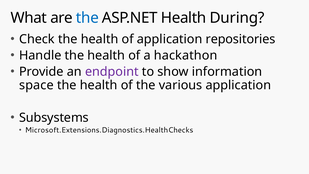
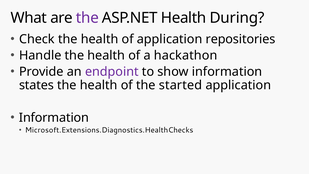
the at (87, 18) colour: blue -> purple
space: space -> states
various: various -> started
Subsystems at (54, 117): Subsystems -> Information
